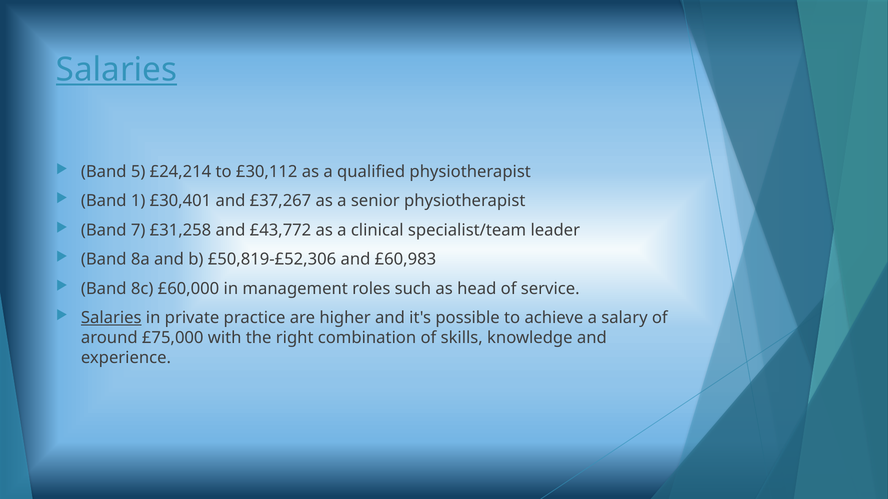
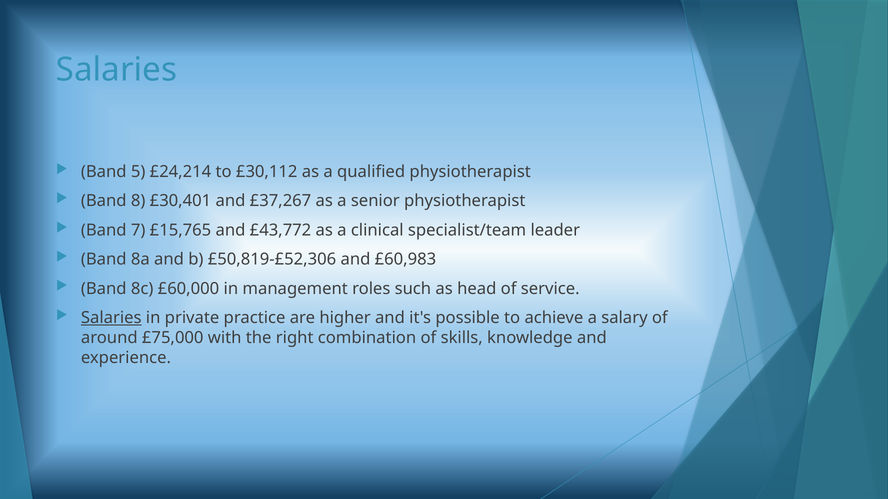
Salaries at (117, 70) underline: present -> none
1: 1 -> 8
£31,258: £31,258 -> £15,765
